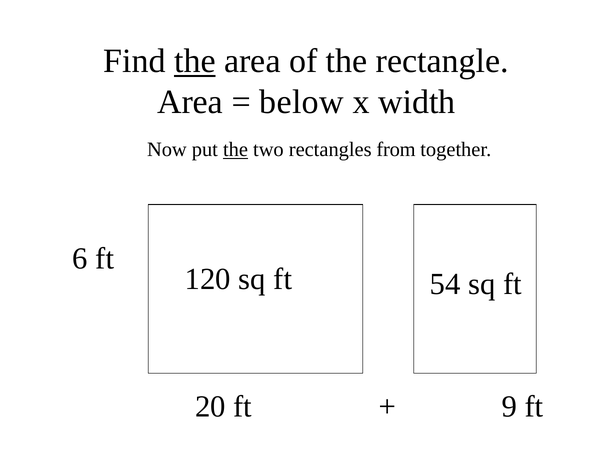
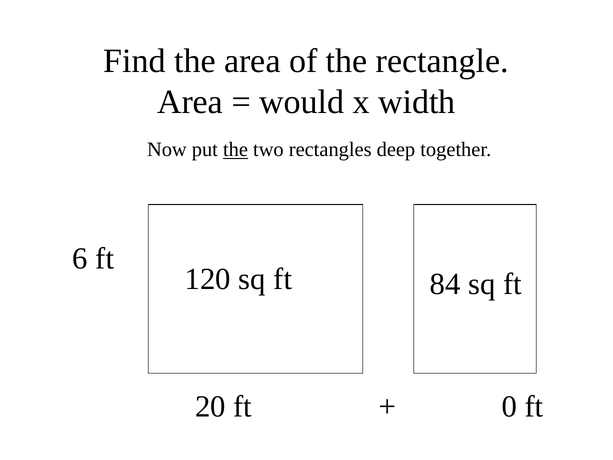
the at (195, 61) underline: present -> none
below: below -> would
from: from -> deep
54: 54 -> 84
9: 9 -> 0
